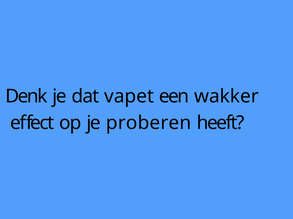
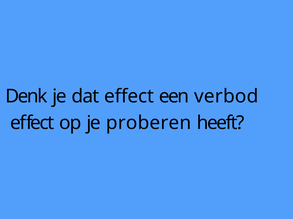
dat vapet: vapet -> effect
wakker: wakker -> verbod
